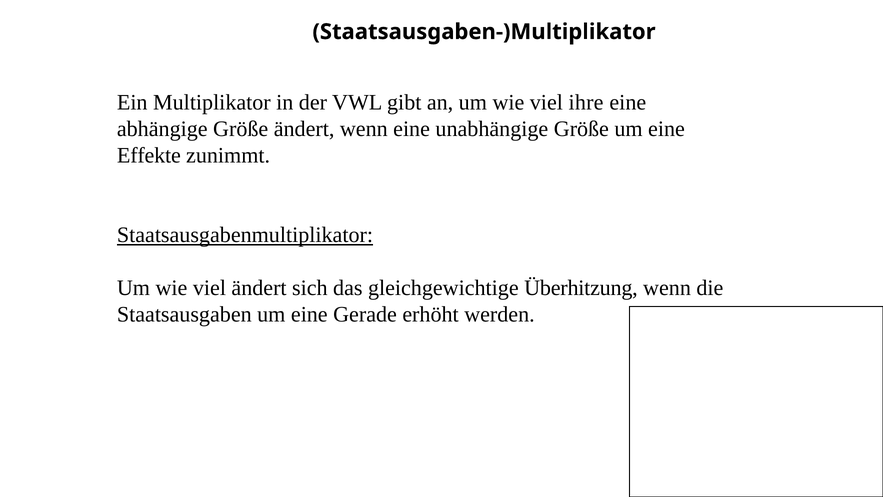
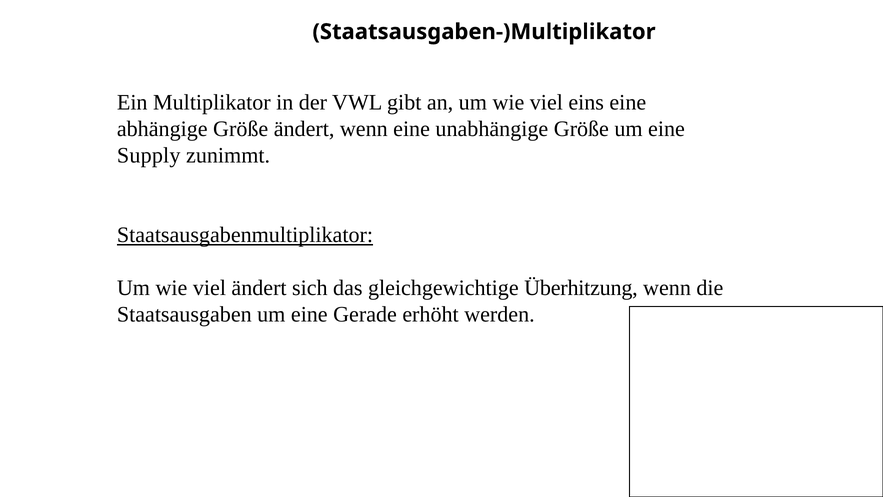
ihre: ihre -> eins
Effekte: Effekte -> Supply
